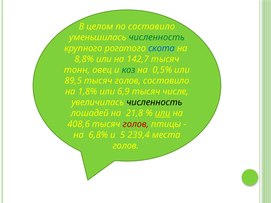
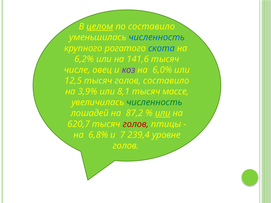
целом underline: none -> present
численность at (157, 37) colour: green -> blue
8,8%: 8,8% -> 6,2%
142,7: 142,7 -> 141,6
тонн: тонн -> числе
коз colour: green -> purple
0,5%: 0,5% -> 6,0%
89,5: 89,5 -> 12,5
1,8%: 1,8% -> 3,9%
6,9: 6,9 -> 8,1
числе: числе -> массе
численность at (154, 102) colour: black -> green
21,8: 21,8 -> 87,2
408,6: 408,6 -> 620,7
5: 5 -> 7
места: места -> уровне
